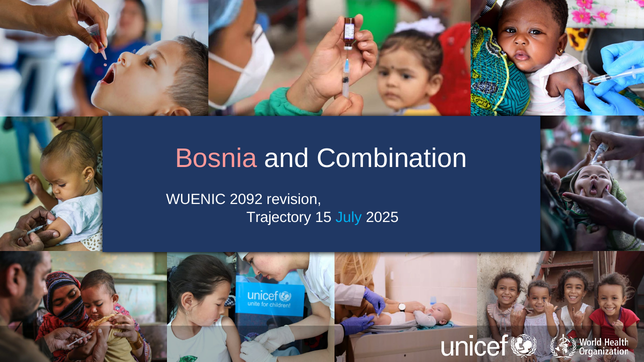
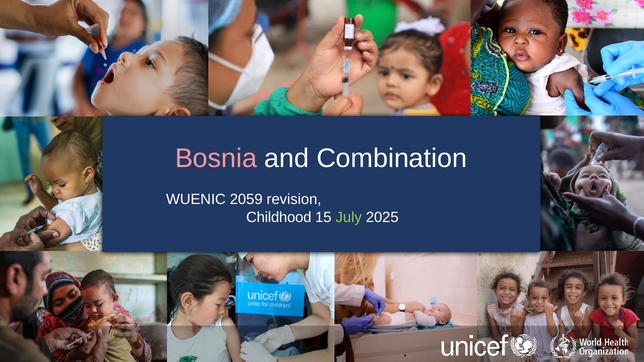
2092: 2092 -> 2059
Trajectory: Trajectory -> Childhood
July colour: light blue -> light green
